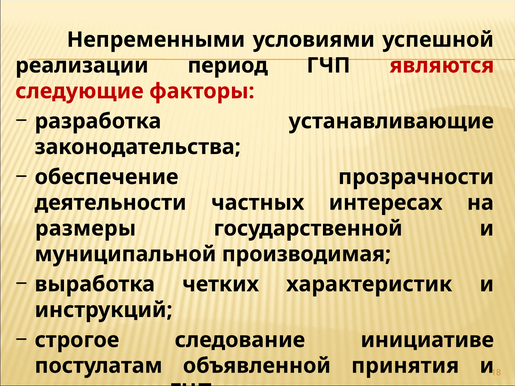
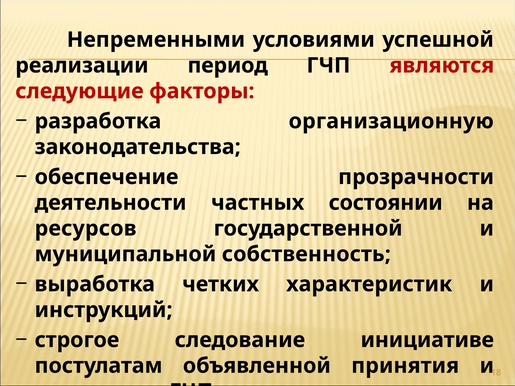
устанавливающие: устанавливающие -> организационную
интересах: интересах -> состоянии
размеры: размеры -> ресурсов
производимая: производимая -> собственность
